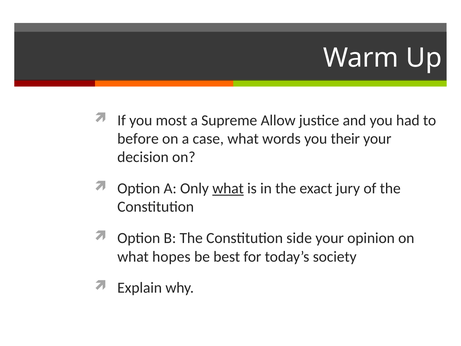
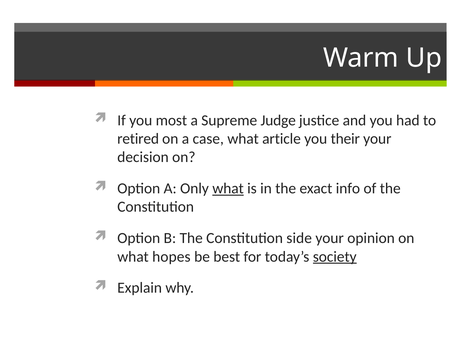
Allow: Allow -> Judge
before: before -> retired
words: words -> article
jury: jury -> info
society underline: none -> present
